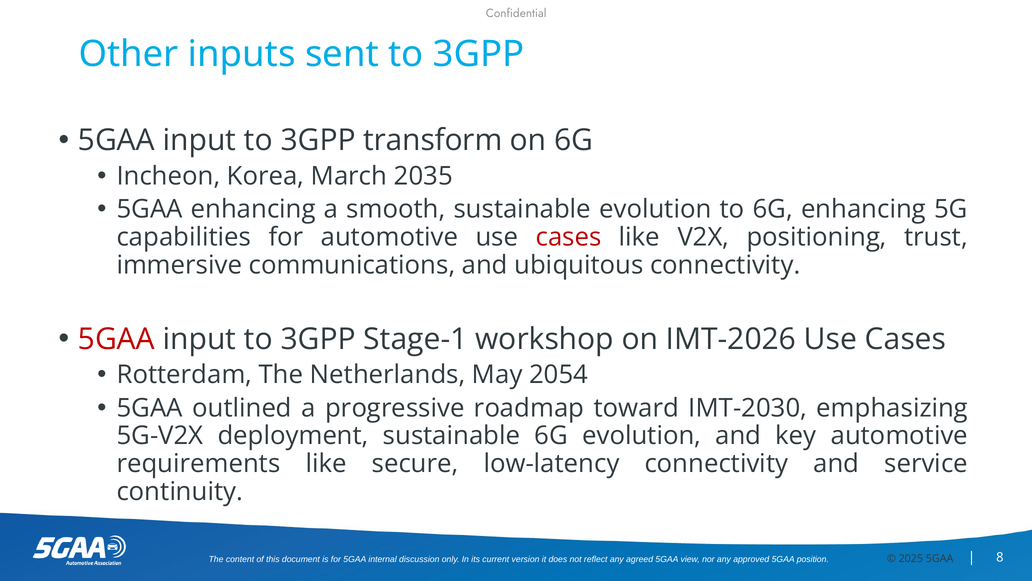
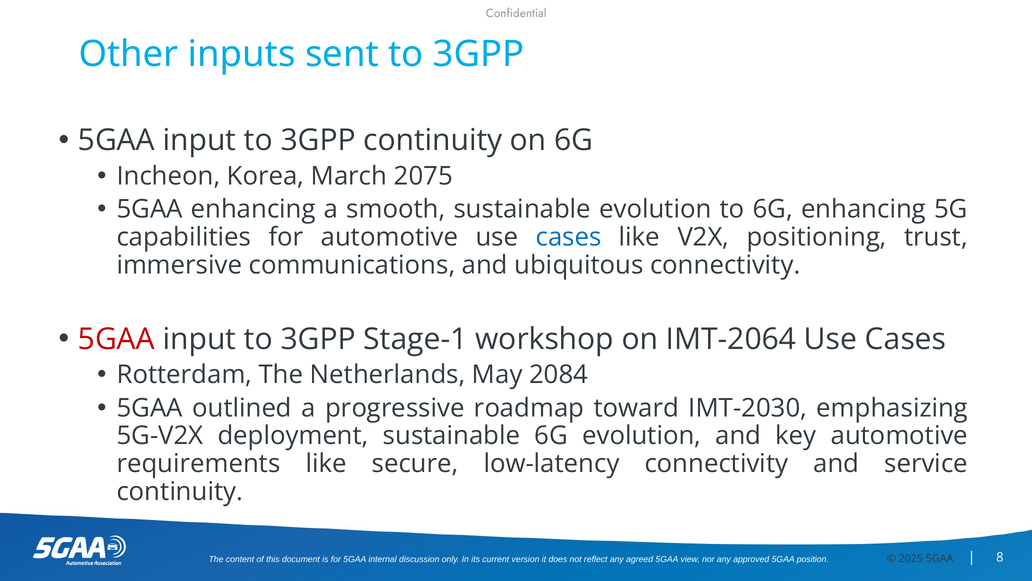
3GPP transform: transform -> continuity
2035: 2035 -> 2075
cases at (569, 237) colour: red -> blue
IMT-2026: IMT-2026 -> IMT-2064
2054: 2054 -> 2084
